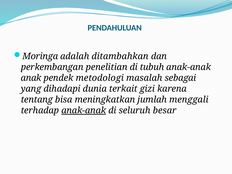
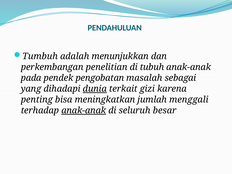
Moringa: Moringa -> Tumbuh
ditambahkan: ditambahkan -> menunjukkan
anak: anak -> pada
metodologi: metodologi -> pengobatan
dunia underline: none -> present
tentang: tentang -> penting
